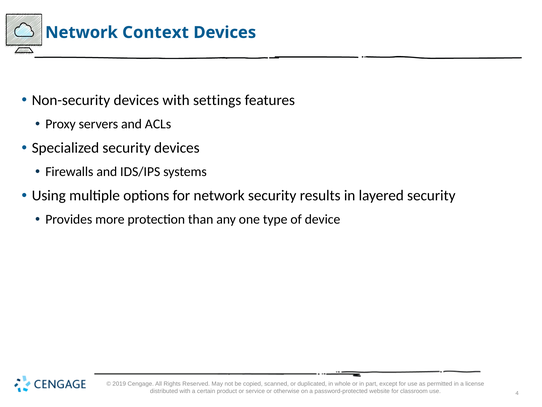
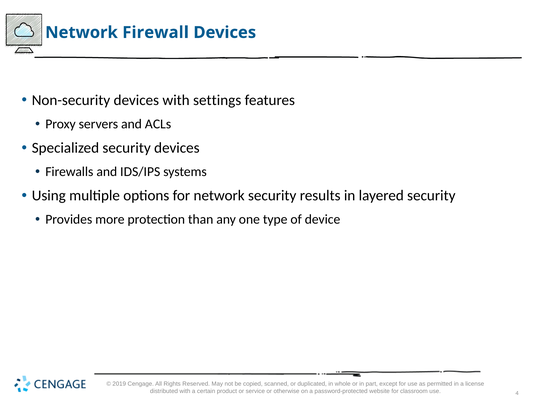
Context: Context -> Firewall
